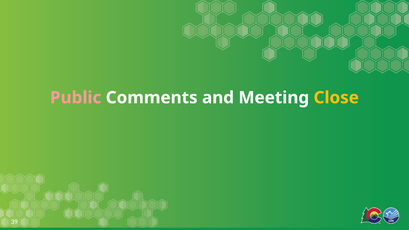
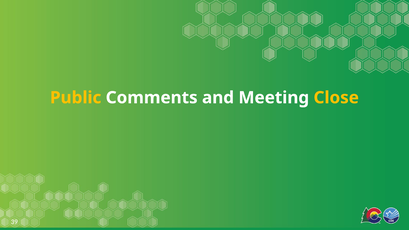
Public colour: pink -> yellow
